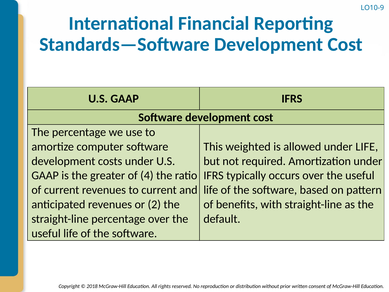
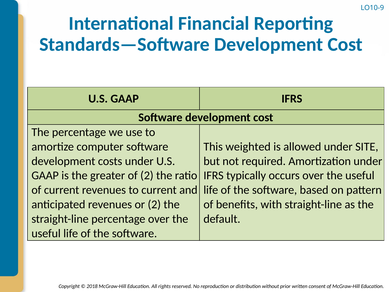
under LIFE: LIFE -> SITE
of 4: 4 -> 2
